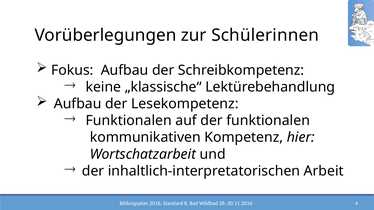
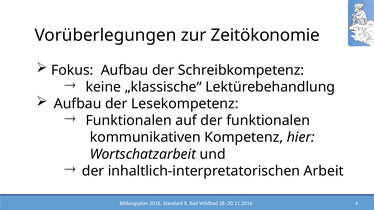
Schülerinnen: Schülerinnen -> Zeitökonomie
